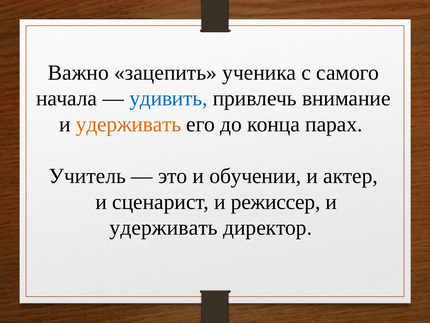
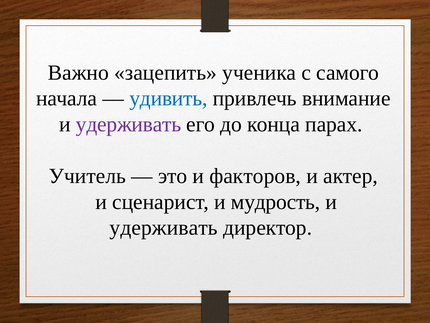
удерживать at (129, 124) colour: orange -> purple
обучении: обучении -> факторов
режиссер: режиссер -> мудрость
